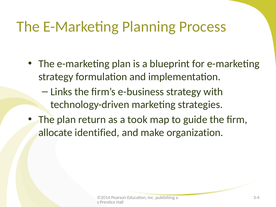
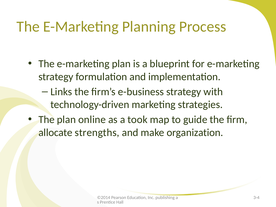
return: return -> online
identified: identified -> strengths
